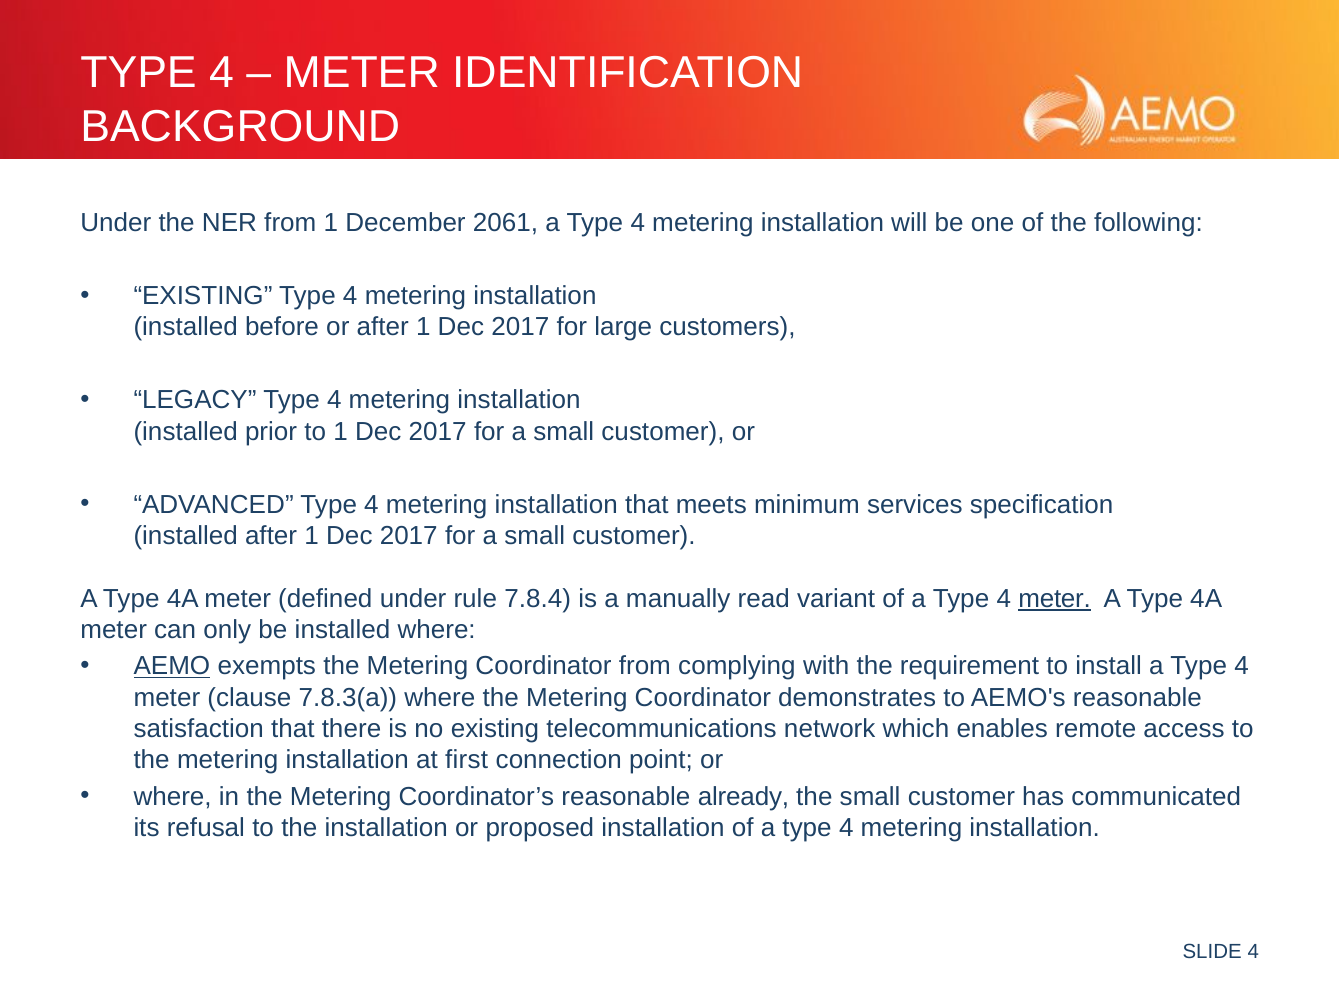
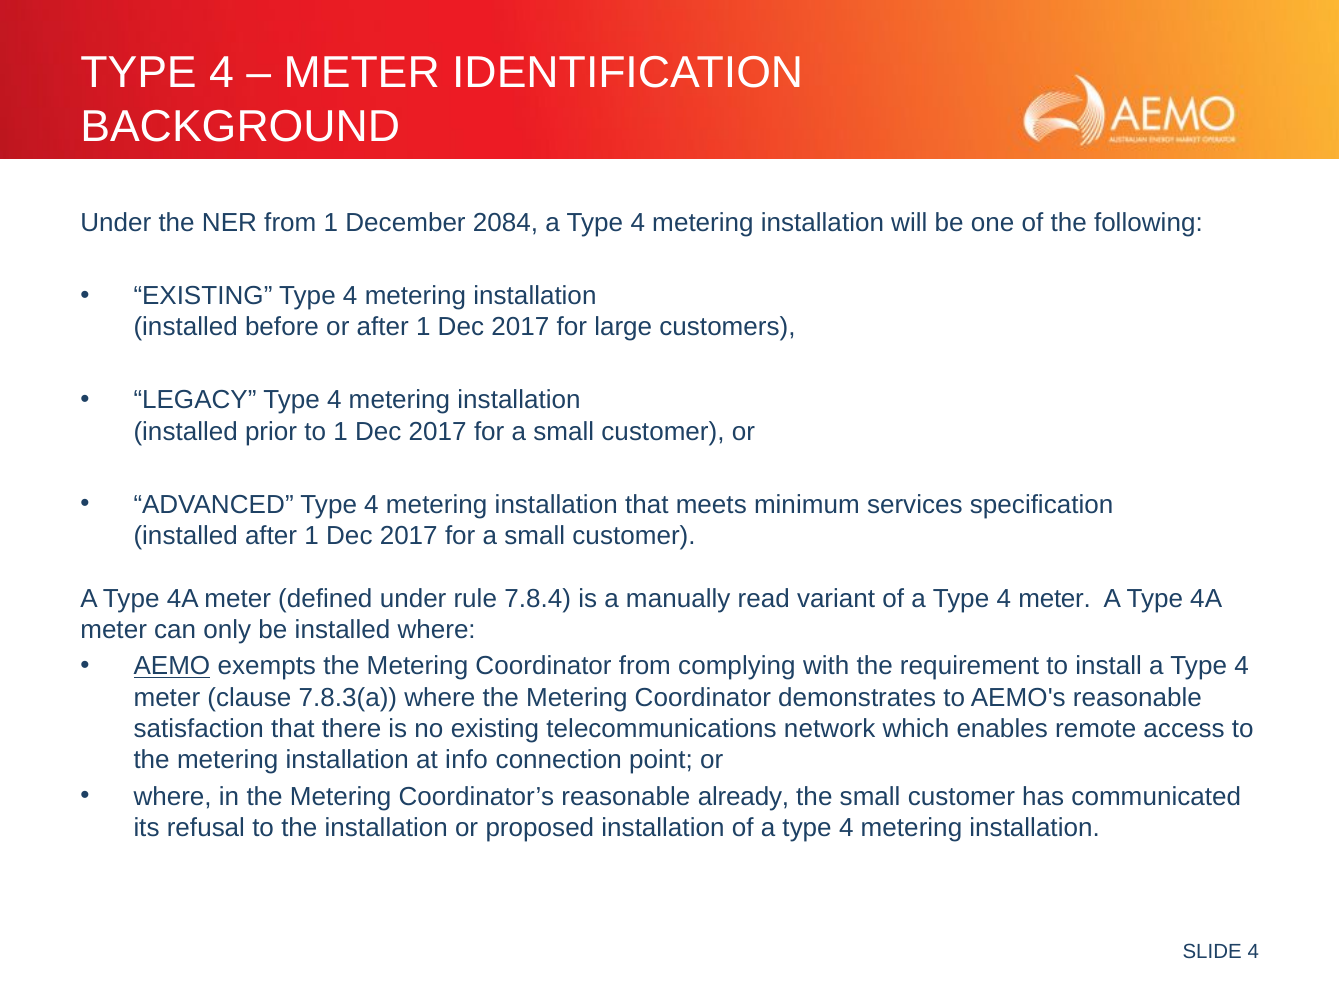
2061: 2061 -> 2084
meter at (1055, 598) underline: present -> none
first: first -> info
